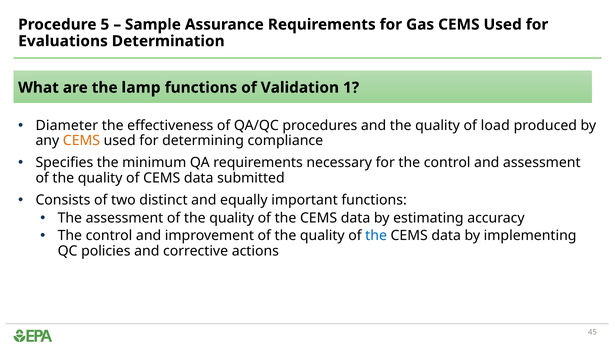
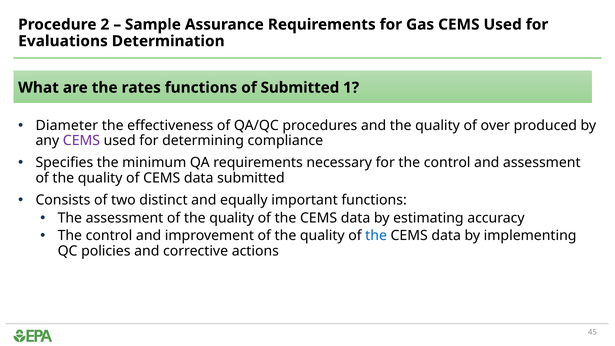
5: 5 -> 2
lamp: lamp -> rates
of Validation: Validation -> Submitted
load: load -> over
CEMS at (81, 141) colour: orange -> purple
